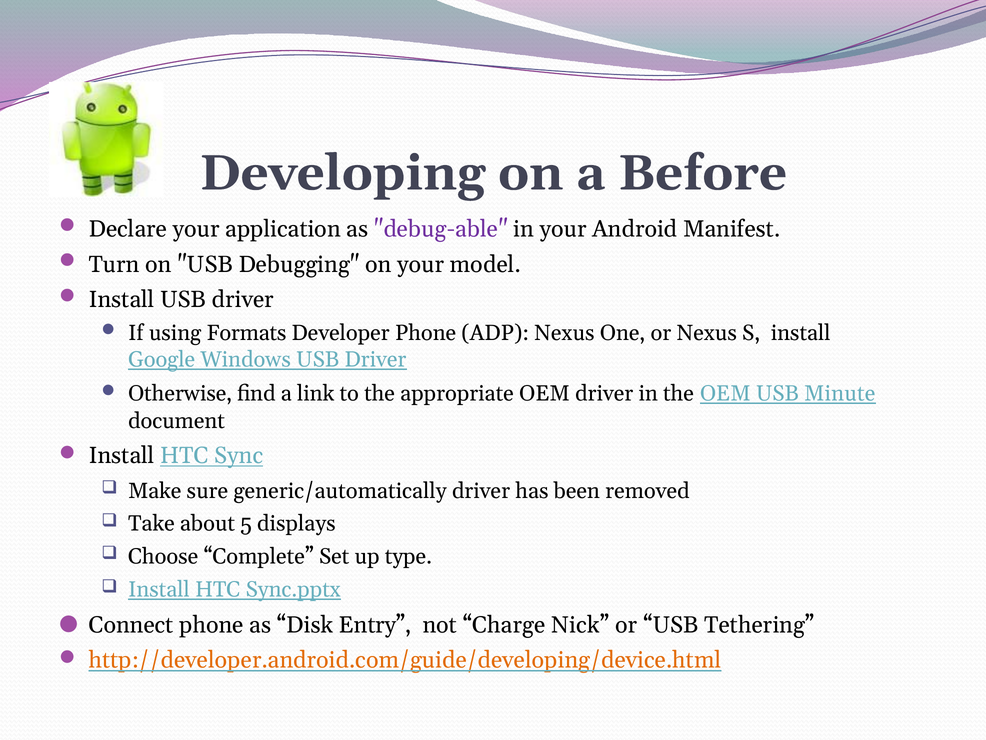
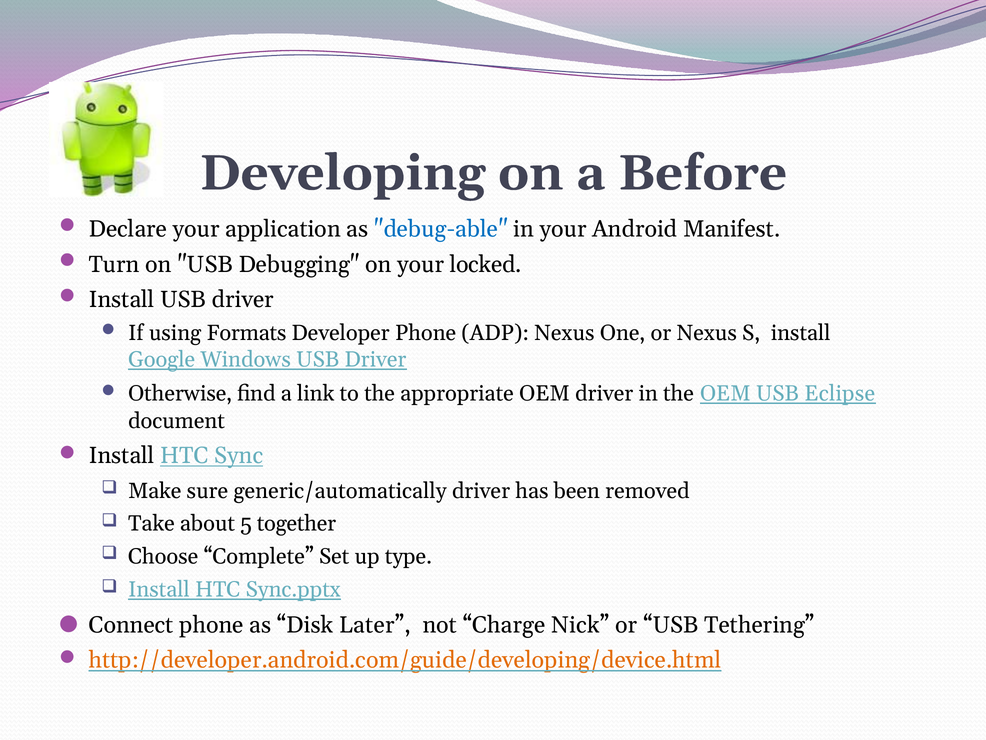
debug-able colour: purple -> blue
model: model -> locked
Minute: Minute -> Eclipse
displays: displays -> together
Entry: Entry -> Later
